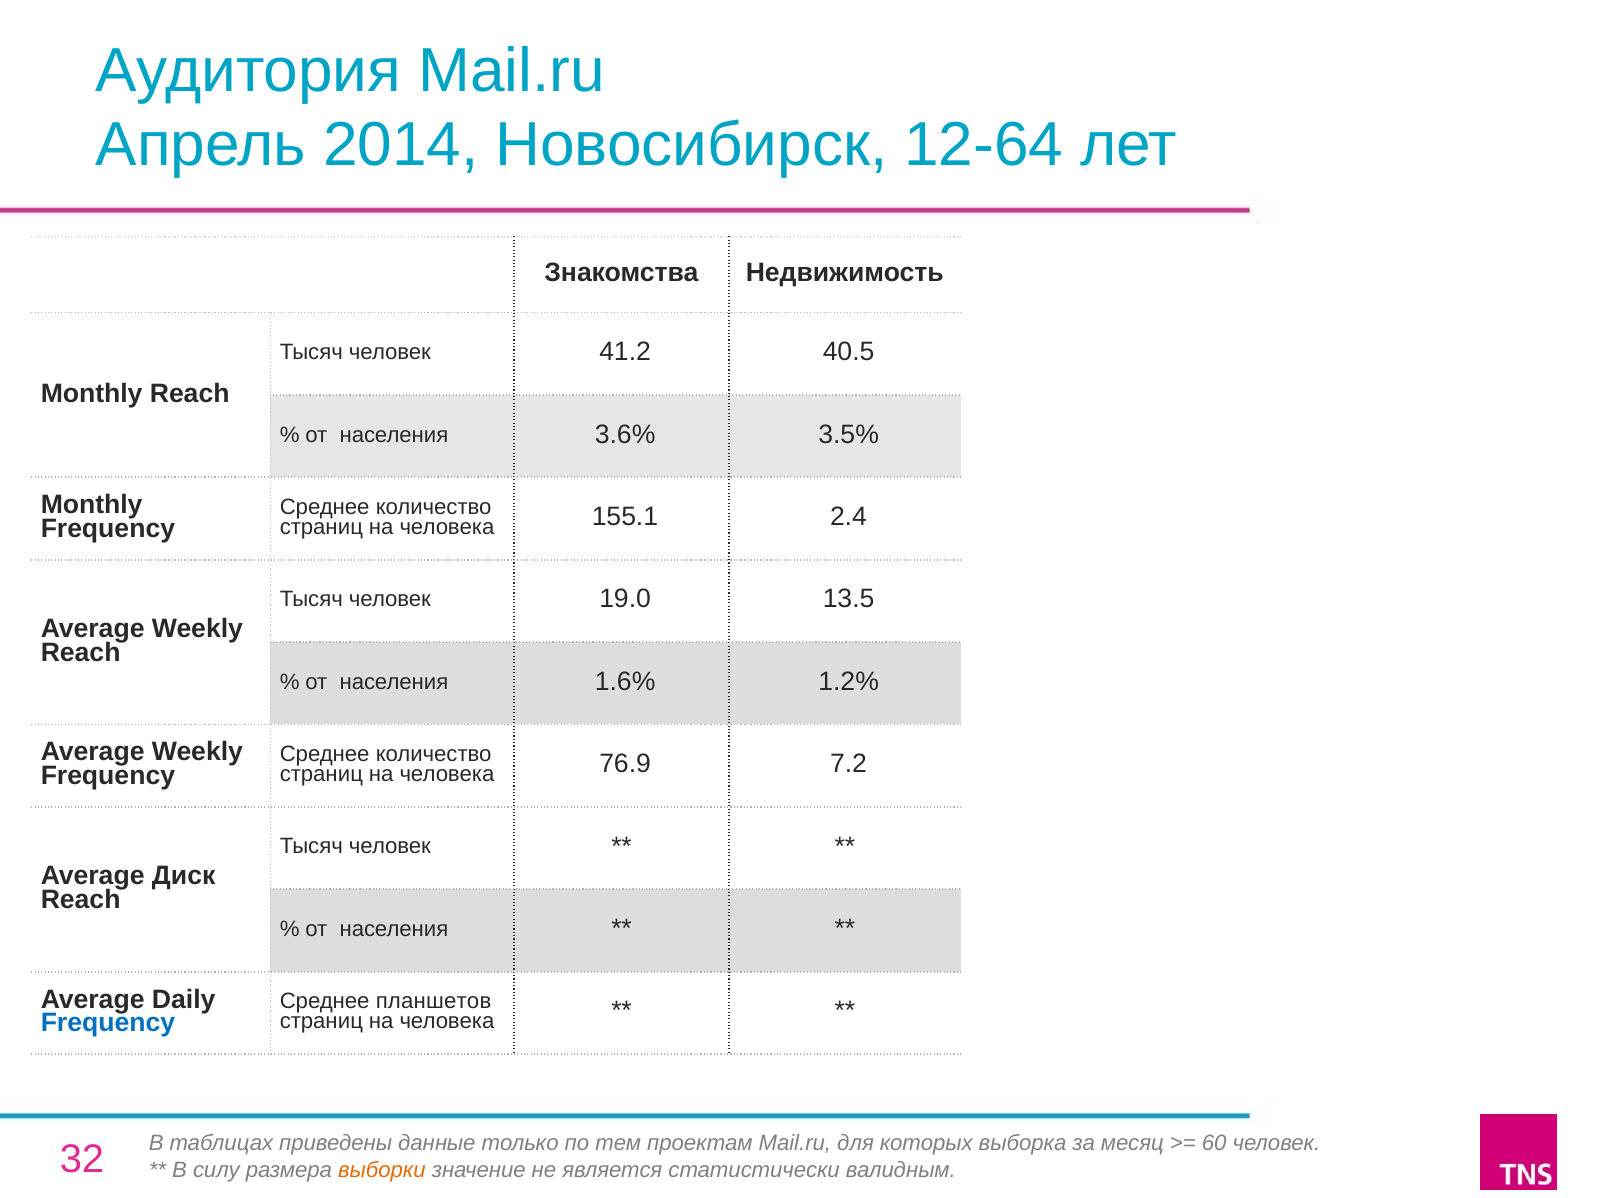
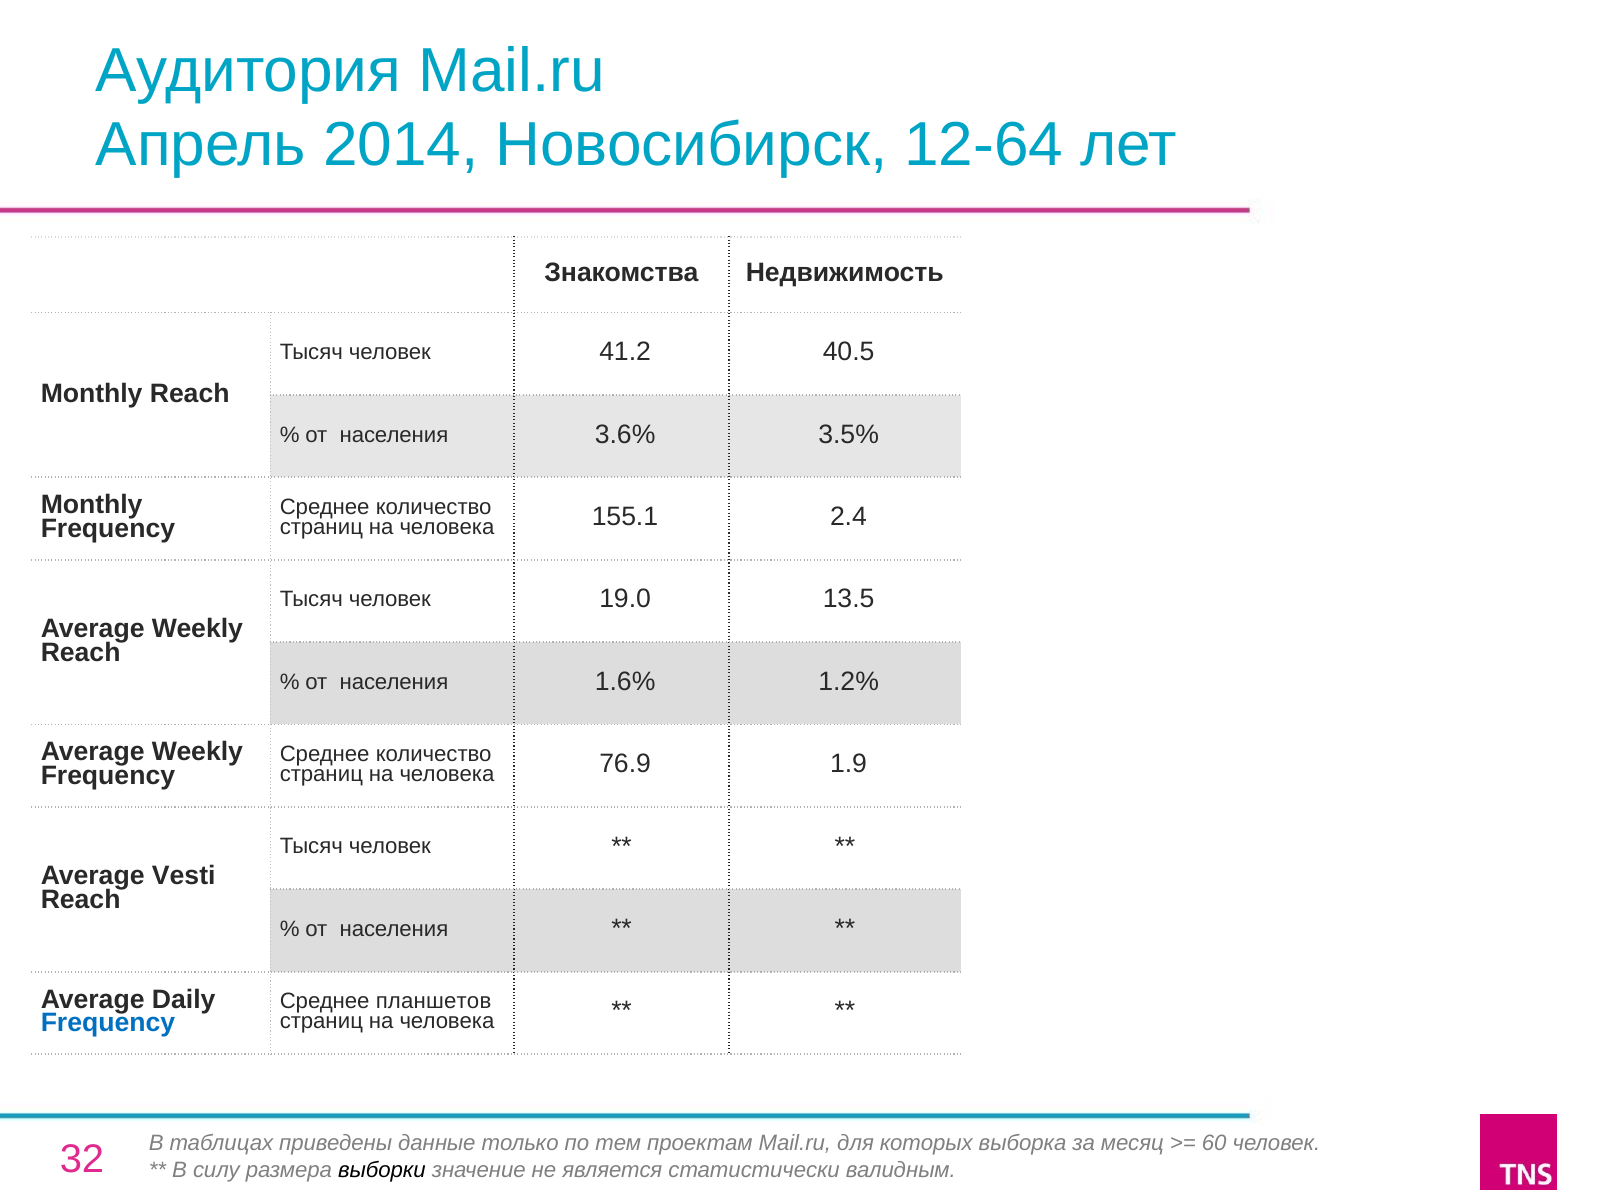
7.2: 7.2 -> 1.9
Диск: Диск -> Vesti
выборки colour: orange -> black
